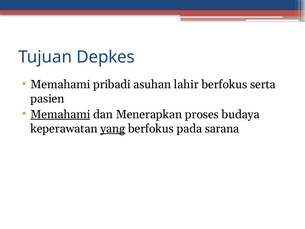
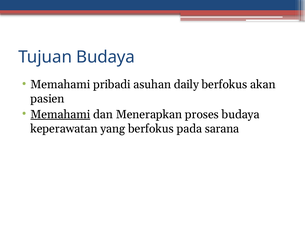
Tujuan Depkes: Depkes -> Budaya
lahir: lahir -> daily
serta: serta -> akan
yang underline: present -> none
